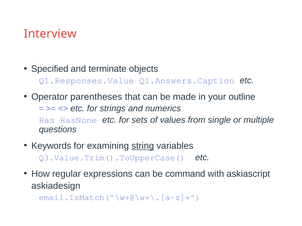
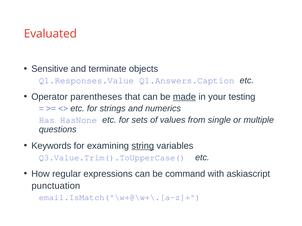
Interview: Interview -> Evaluated
Specified: Specified -> Sensitive
made underline: none -> present
outline: outline -> testing
askiadesign: askiadesign -> punctuation
